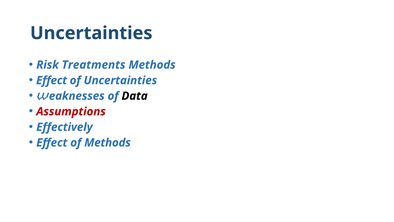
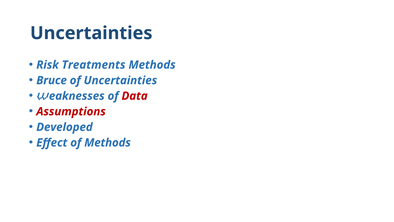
Effect at (52, 80): Effect -> Bruce
Data colour: black -> red
Effectively: Effectively -> Developed
